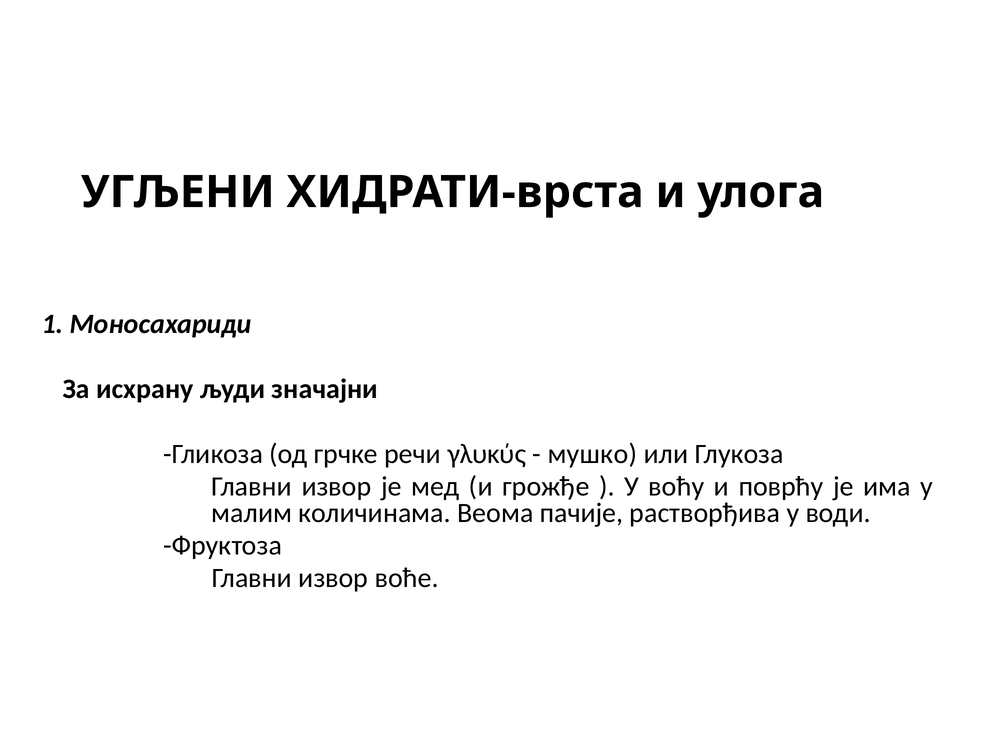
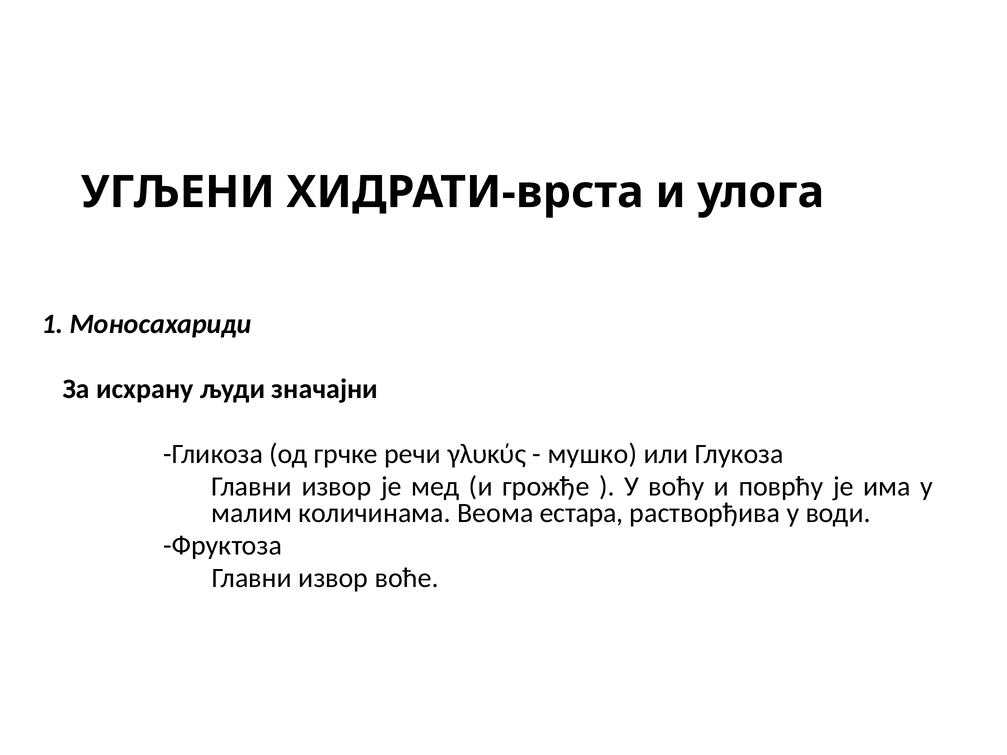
пачије: пачије -> естара
